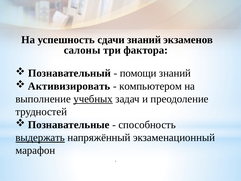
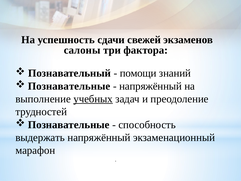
сдачи знаний: знаний -> свежей
Активизировать at (69, 86): Активизировать -> Познавательные
компьютером at (151, 86): компьютером -> напряжённый
выдержать underline: present -> none
